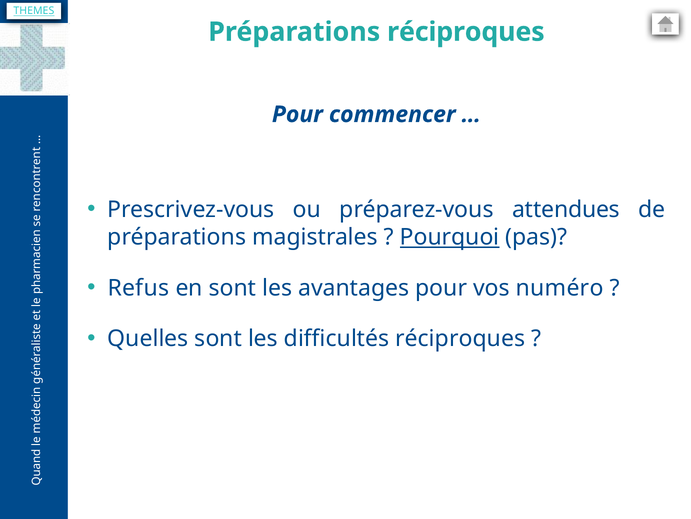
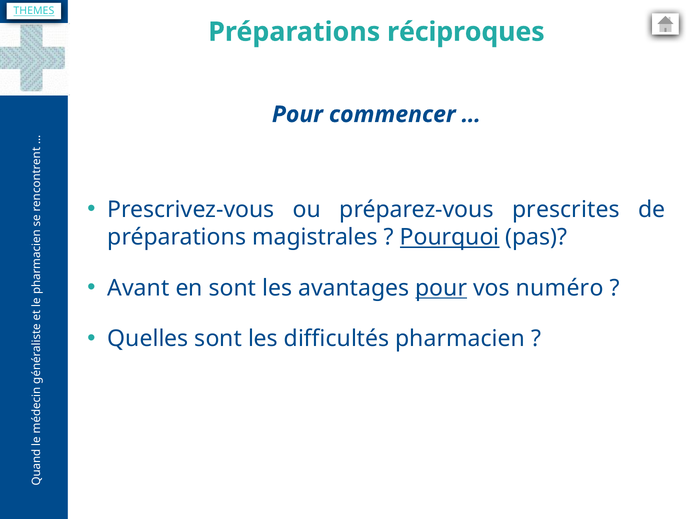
attendues: attendues -> prescrites
Refus: Refus -> Avant
pour at (441, 288) underline: none -> present
difficultés réciproques: réciproques -> pharmacien
